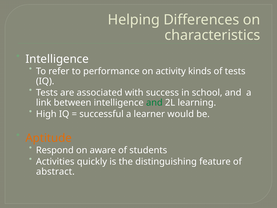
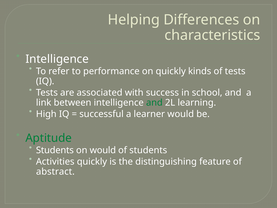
on activity: activity -> quickly
Aptitude colour: orange -> green
Respond at (55, 150): Respond -> Students
on aware: aware -> would
